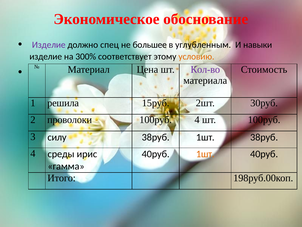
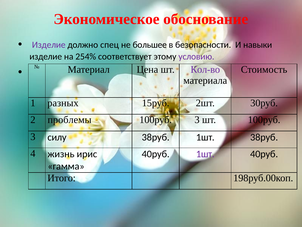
углубленным: углубленным -> безопасности
300%: 300% -> 254%
условию colour: orange -> purple
решила: решила -> разных
проволоки: проволоки -> проблемы
4 at (197, 120): 4 -> 3
среды: среды -> жизнь
1шт at (205, 154) colour: orange -> purple
